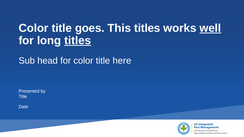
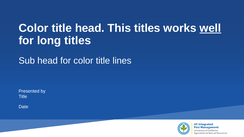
title goes: goes -> head
titles at (78, 41) underline: present -> none
here: here -> lines
